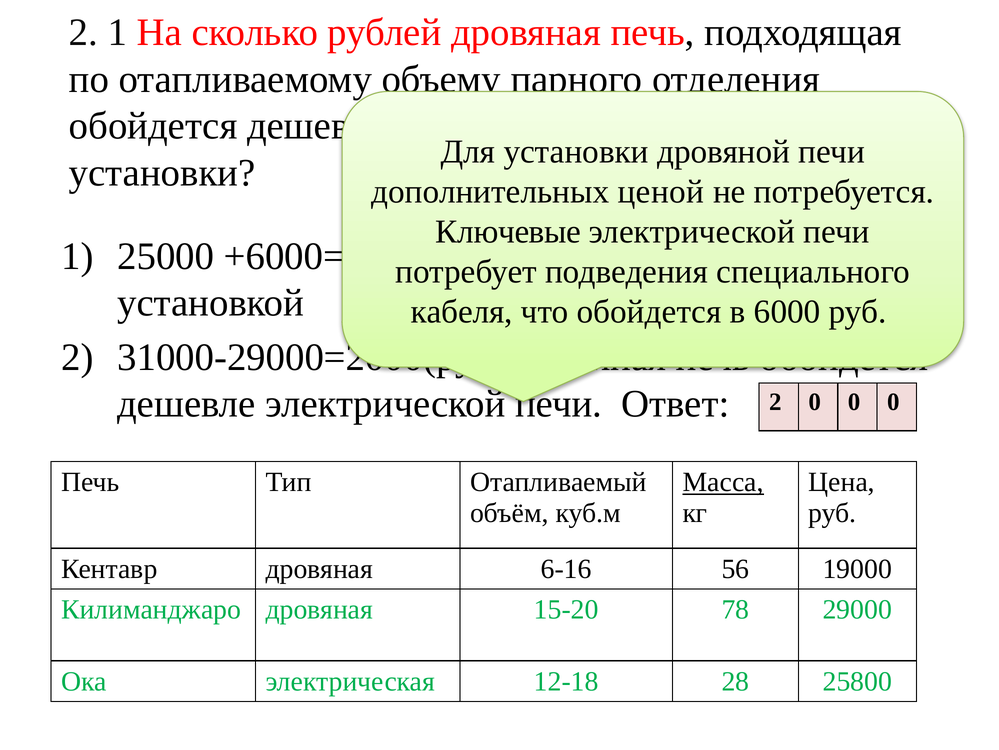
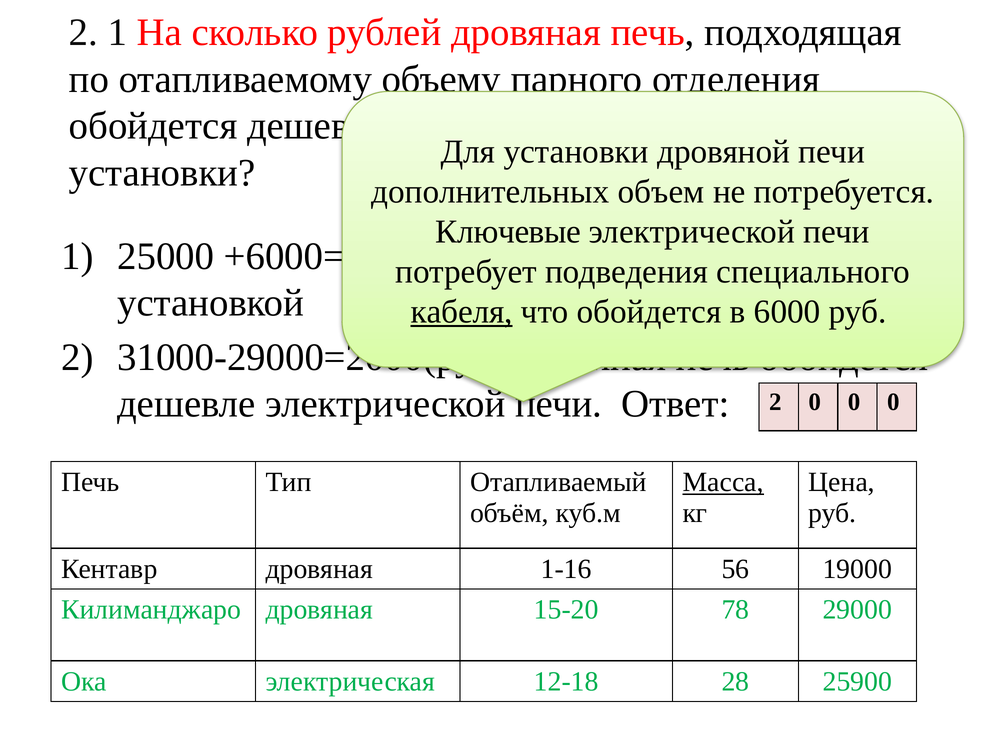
ценой: ценой -> объем
кабеля underline: none -> present
6-16: 6-16 -> 1-16
25800: 25800 -> 25900
